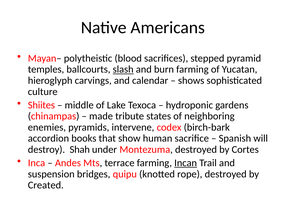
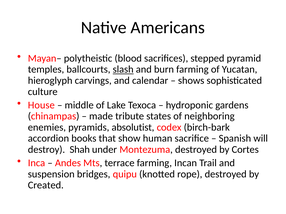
Shiites: Shiites -> House
intervene: intervene -> absolutist
Incan underline: present -> none
